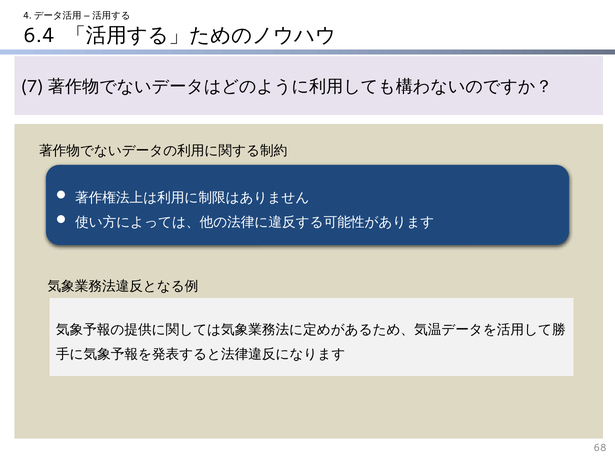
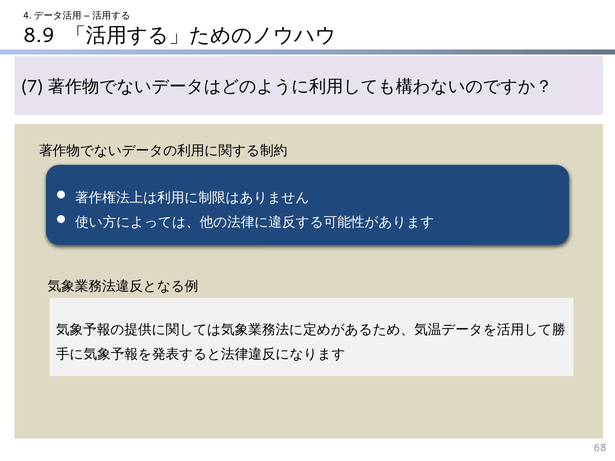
6.4: 6.4 -> 8.9
